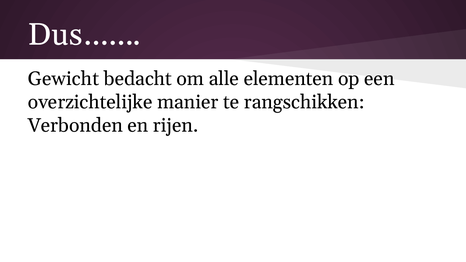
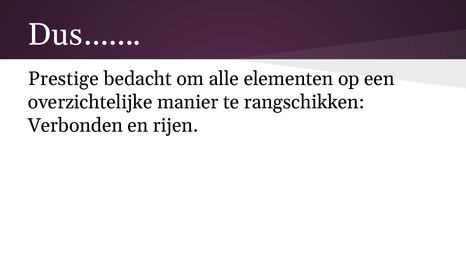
Gewicht: Gewicht -> Prestige
